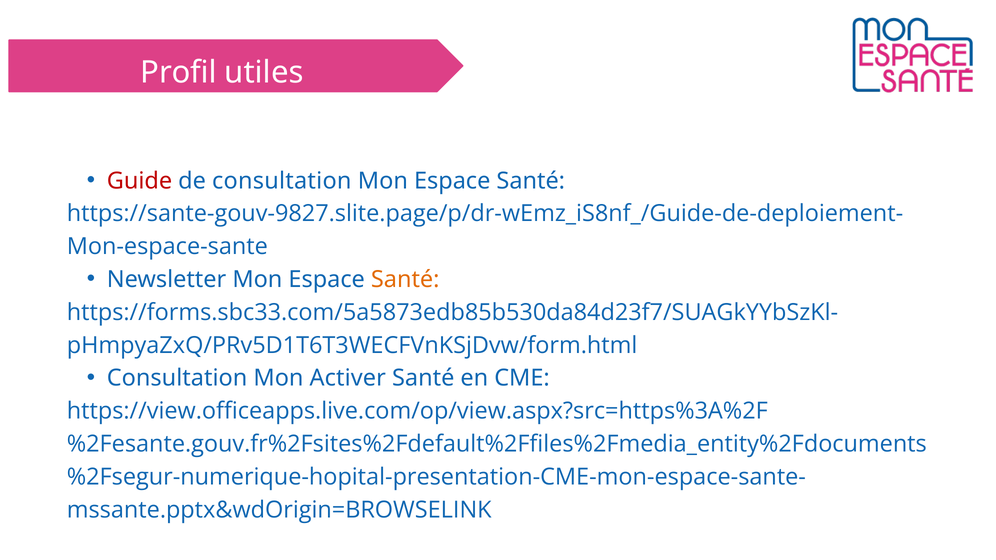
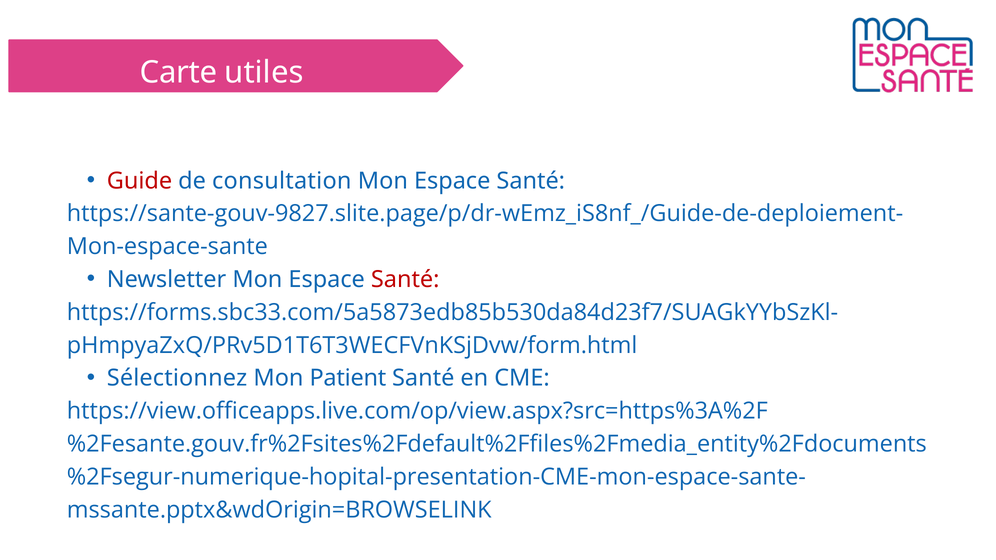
Profil: Profil -> Carte
Santé at (405, 280) colour: orange -> red
Consultation at (177, 378): Consultation -> Sélectionnez
Activer: Activer -> Patient
